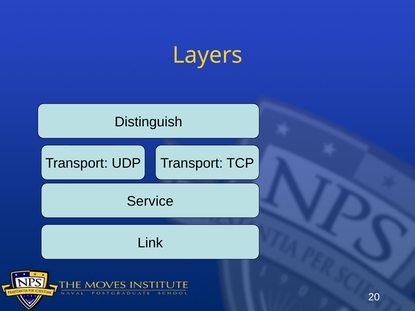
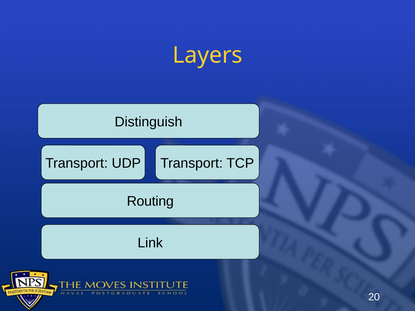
Service: Service -> Routing
